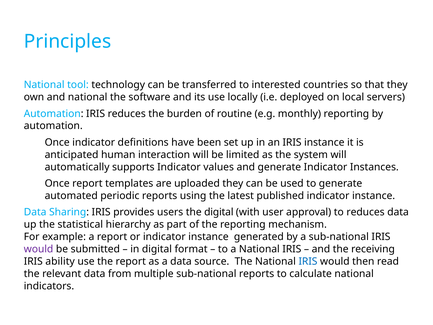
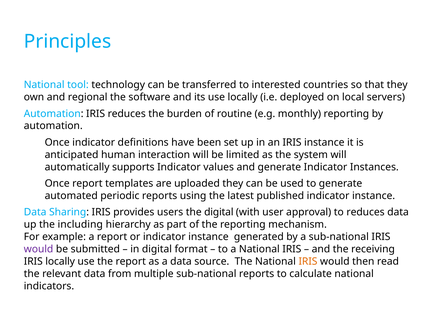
and national: national -> regional
statistical: statistical -> including
IRIS ability: ability -> locally
IRIS at (308, 261) colour: blue -> orange
